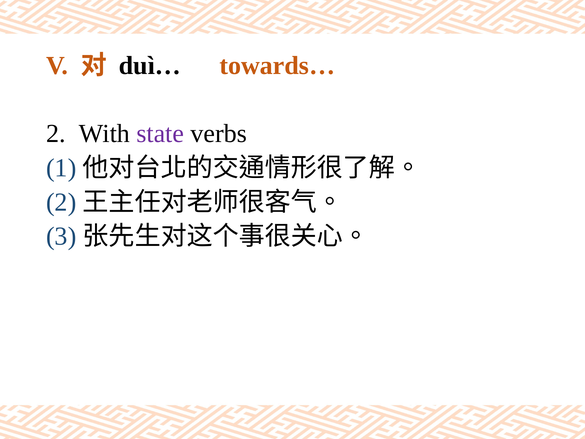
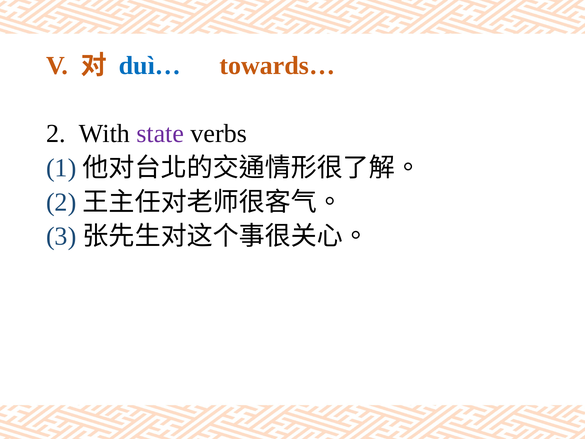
duì… colour: black -> blue
